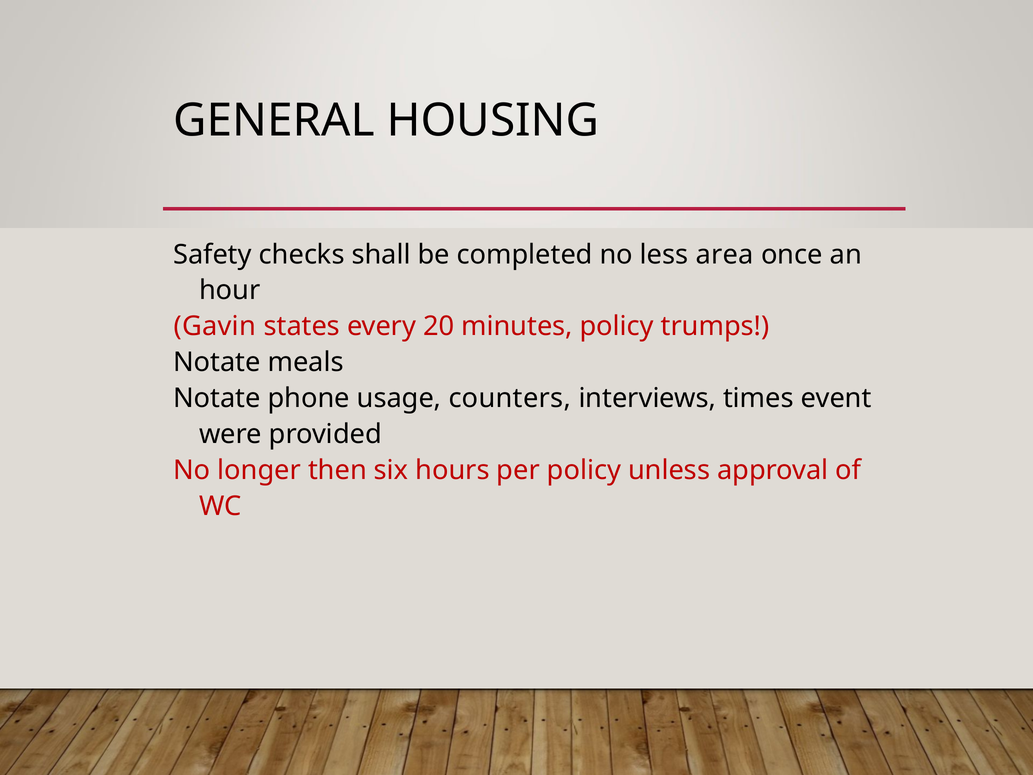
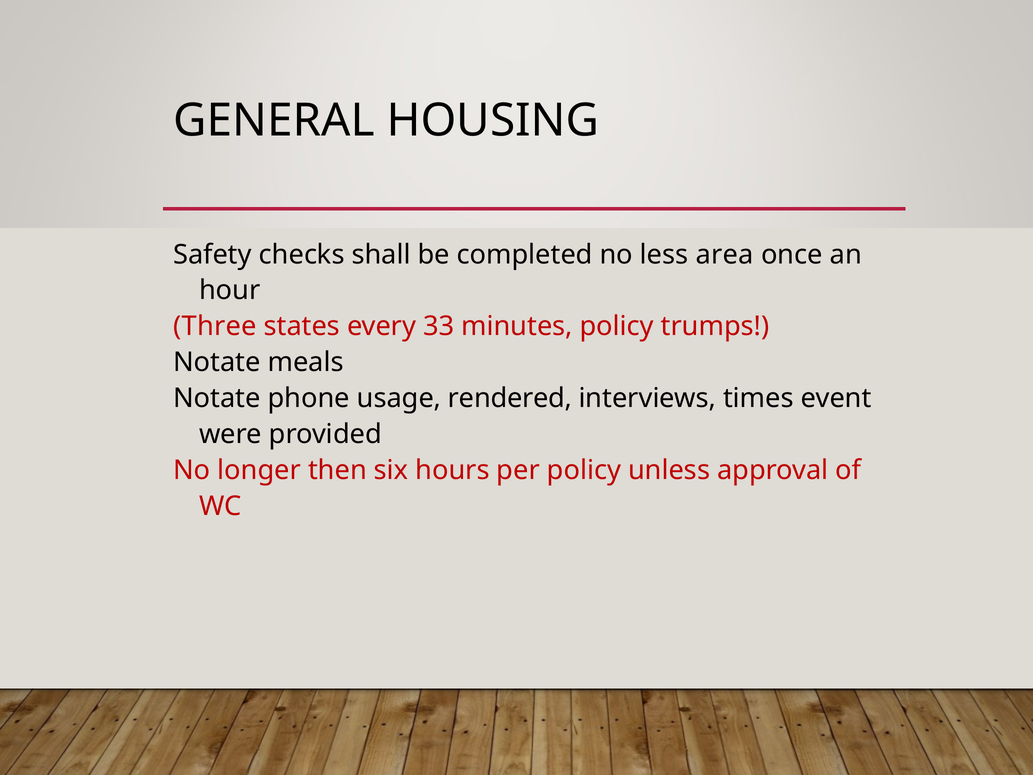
Gavin: Gavin -> Three
20: 20 -> 33
counters: counters -> rendered
